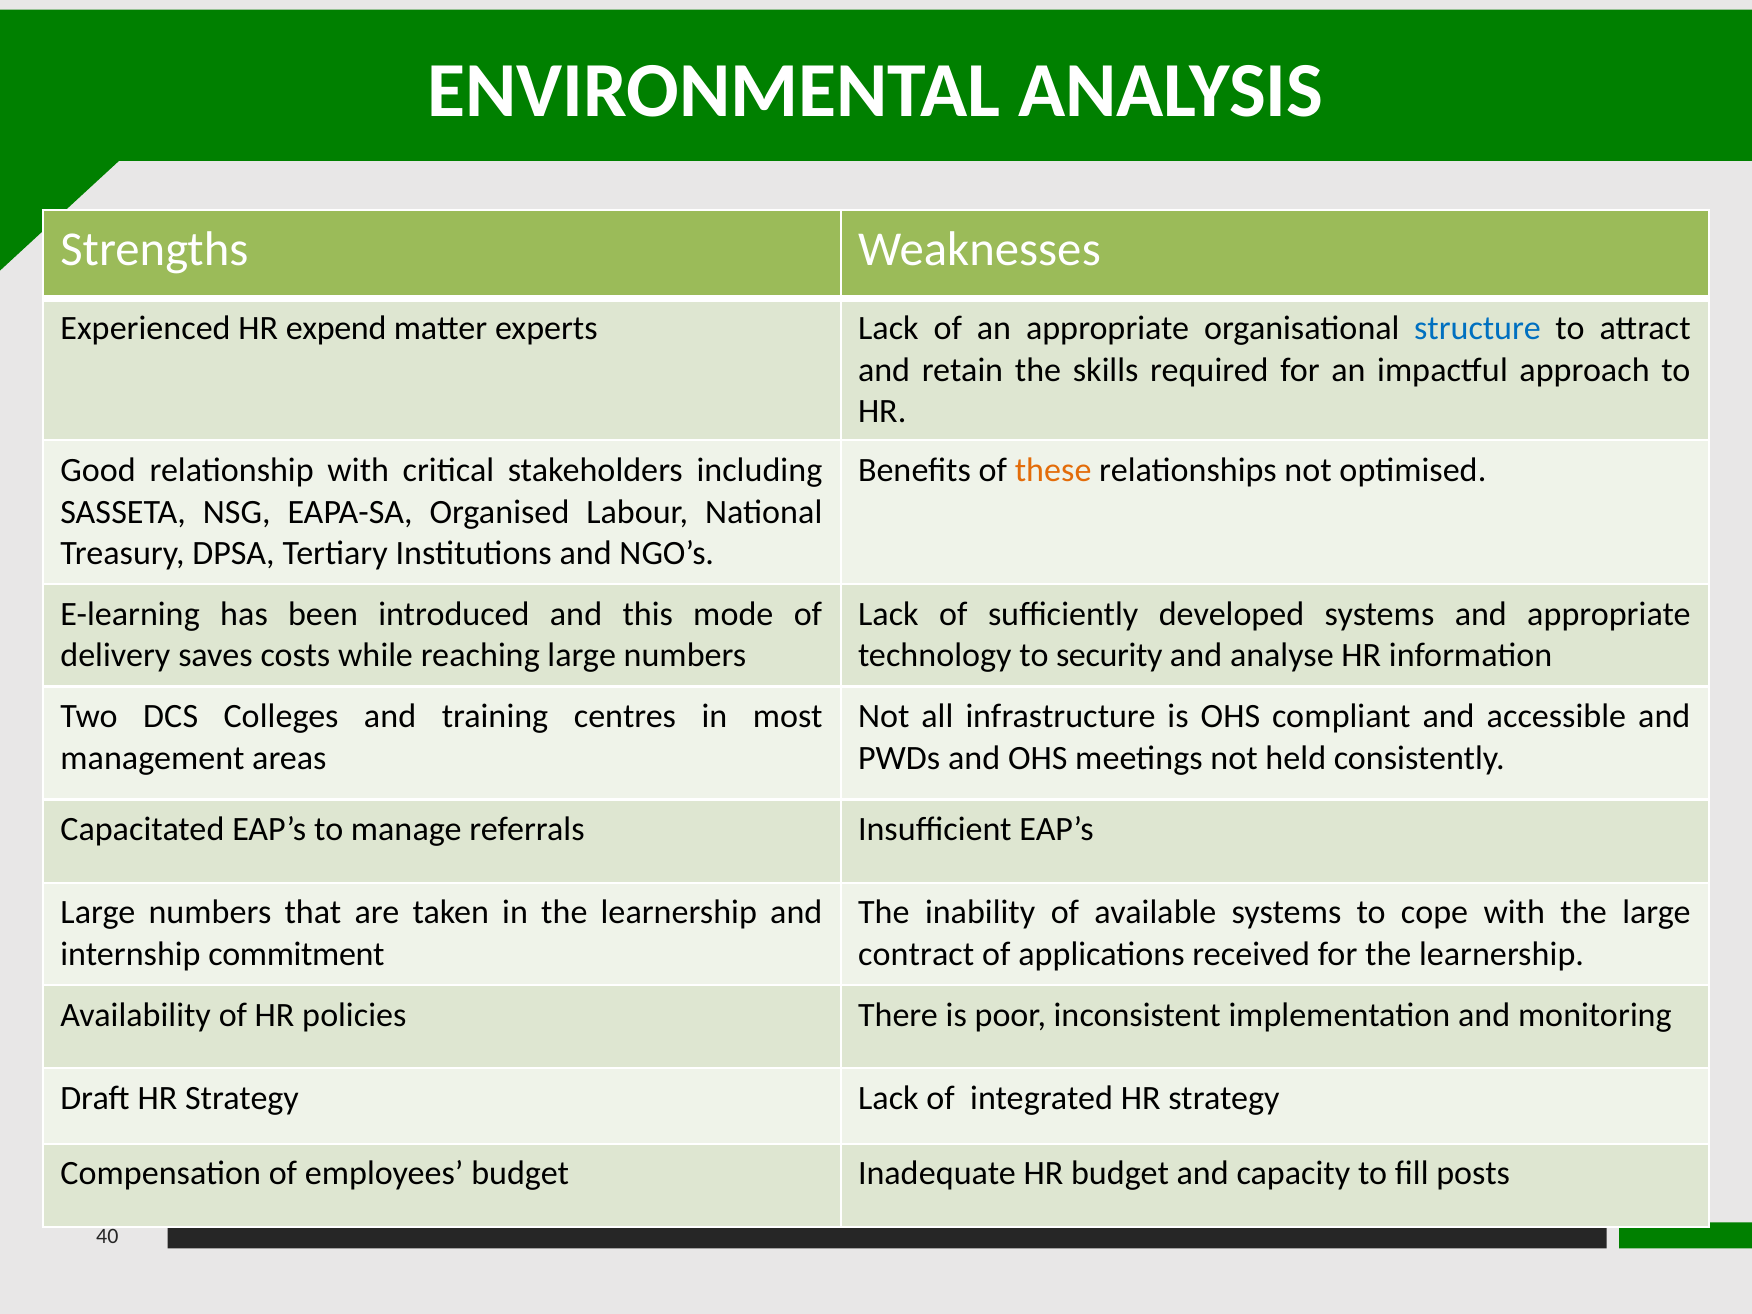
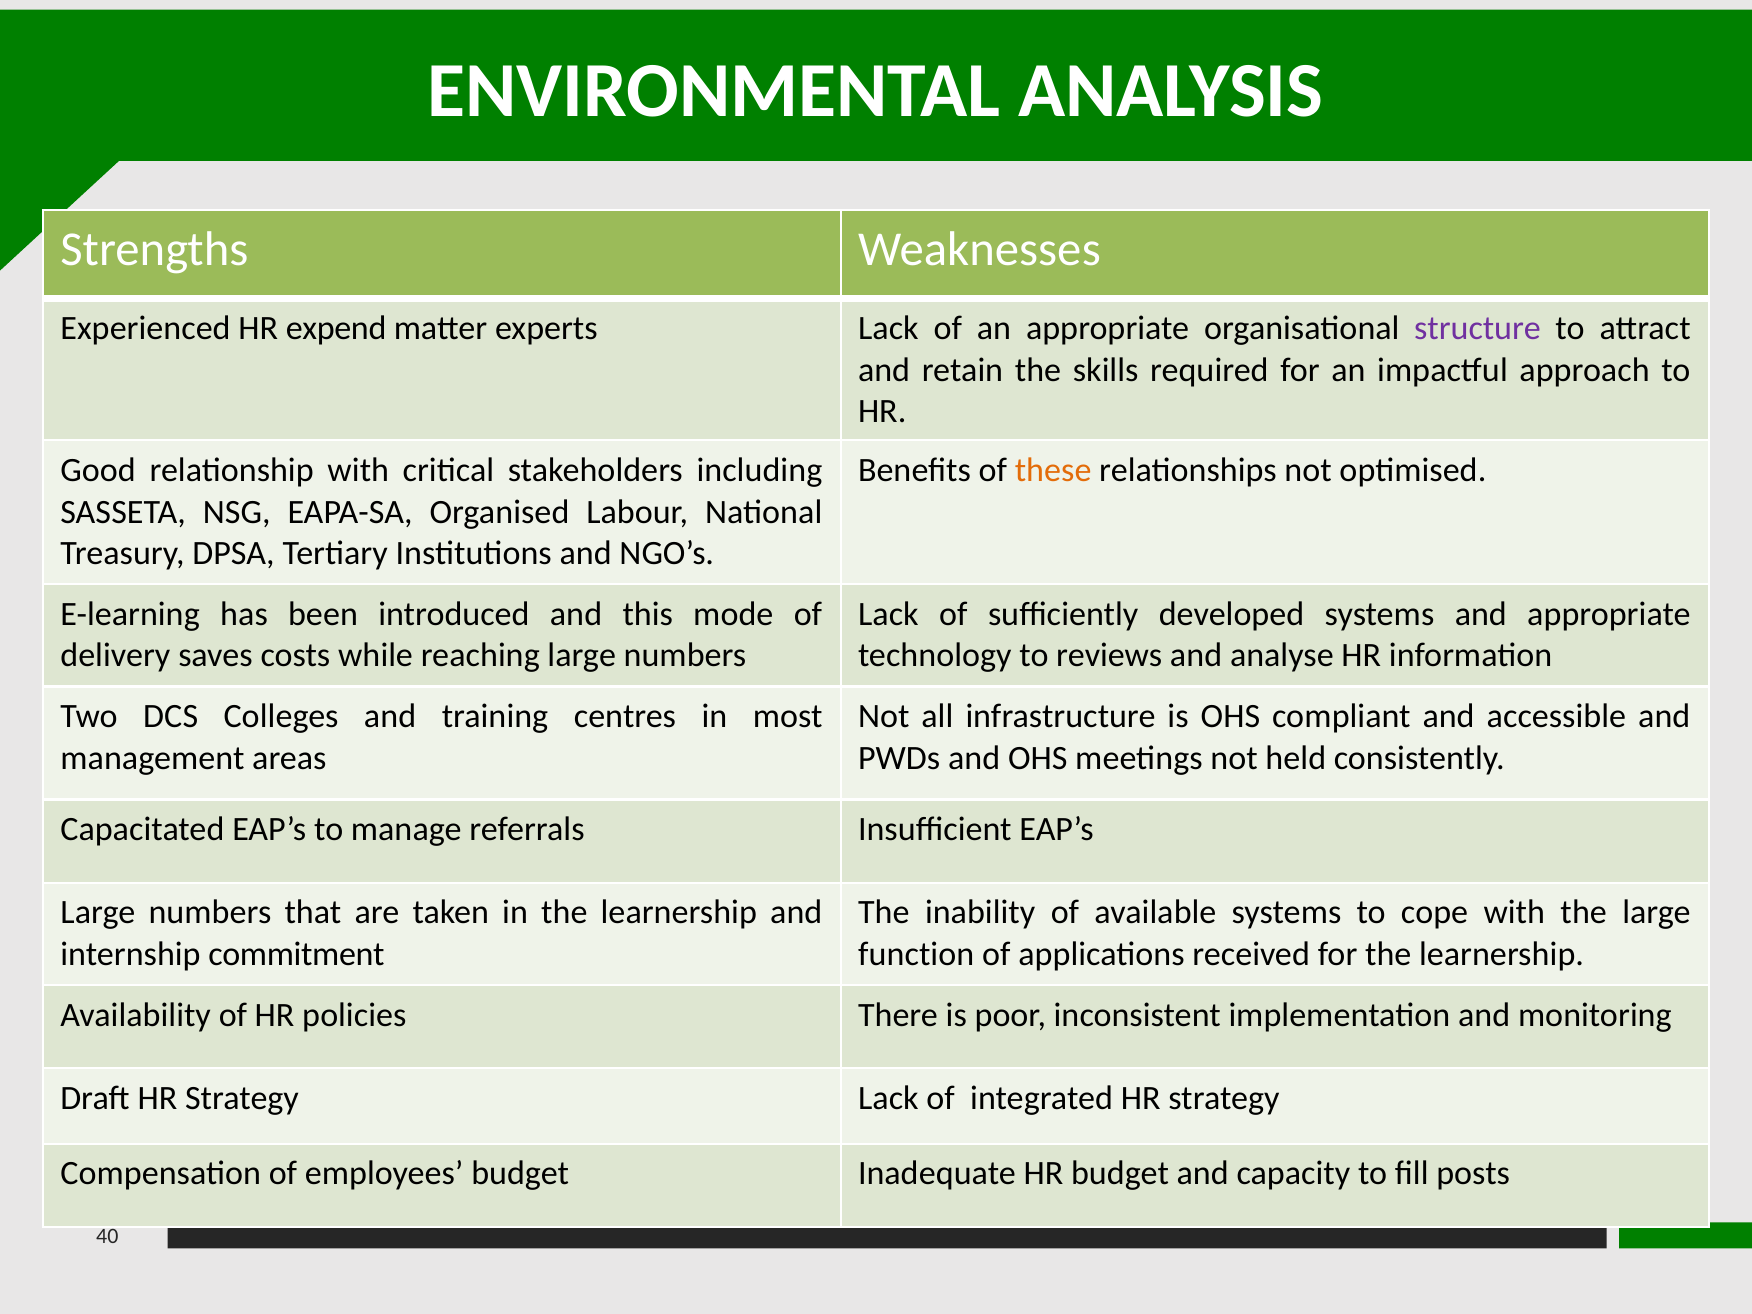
structure colour: blue -> purple
security: security -> reviews
contract: contract -> function
